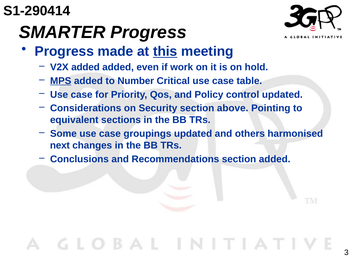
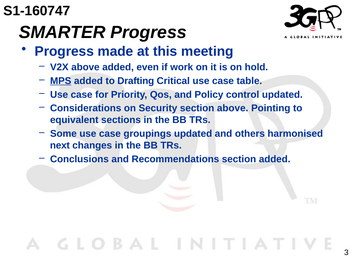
S1-290414: S1-290414 -> S1-160747
this underline: present -> none
V2X added: added -> above
Number: Number -> Drafting
